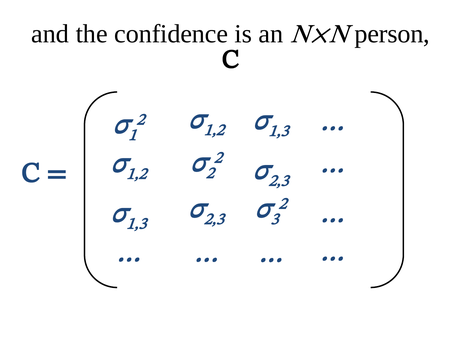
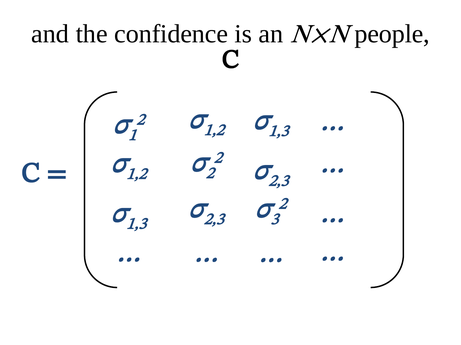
person: person -> people
